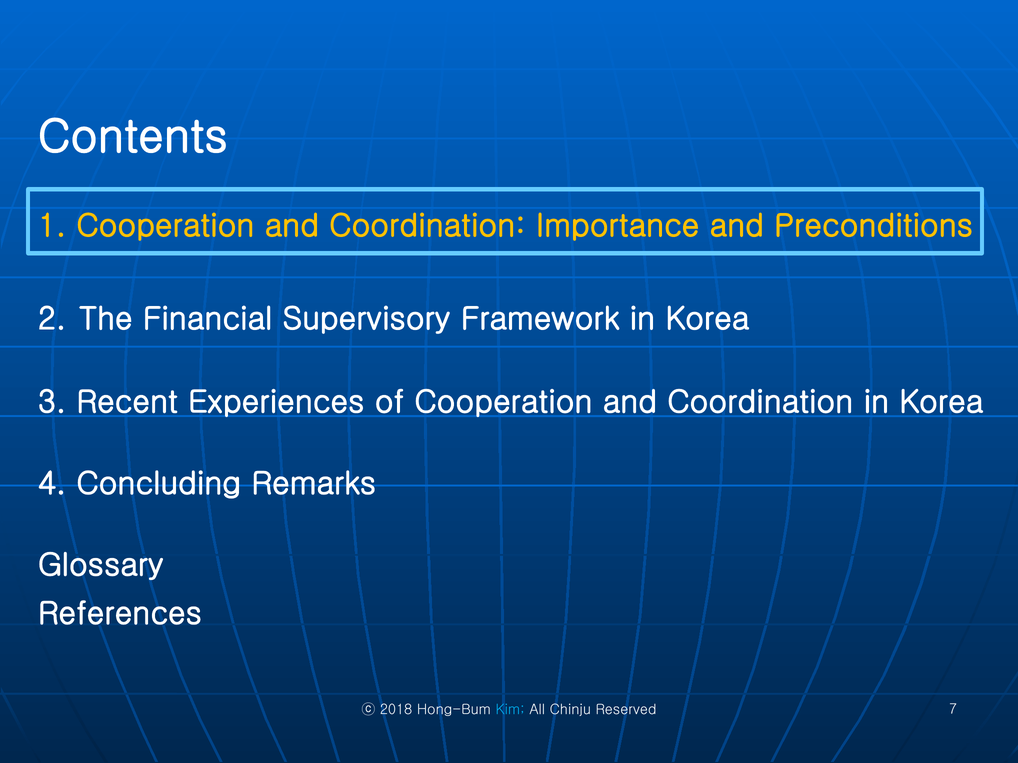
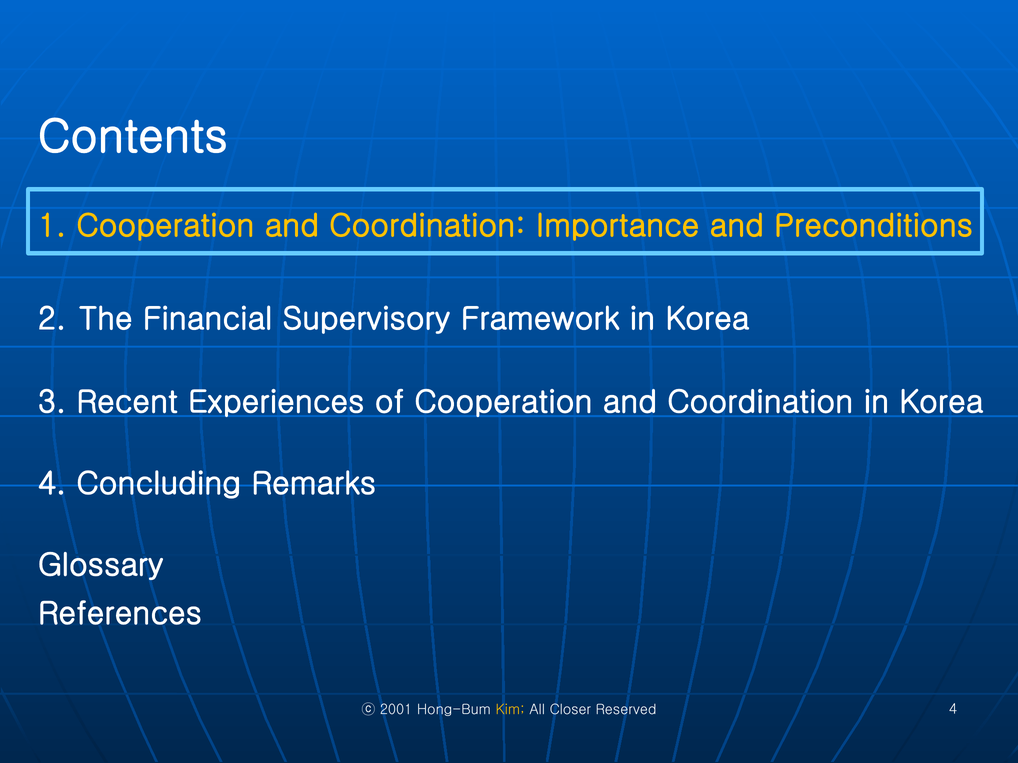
2018: 2018 -> 2001
Kim colour: light blue -> yellow
Chinju: Chinju -> Closer
Reserved 7: 7 -> 4
